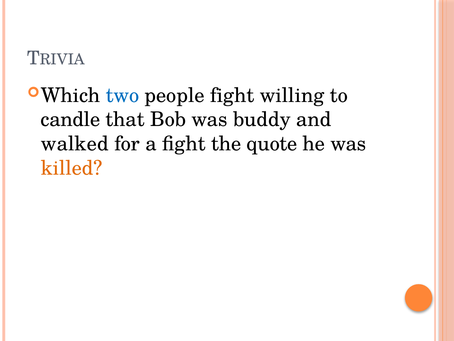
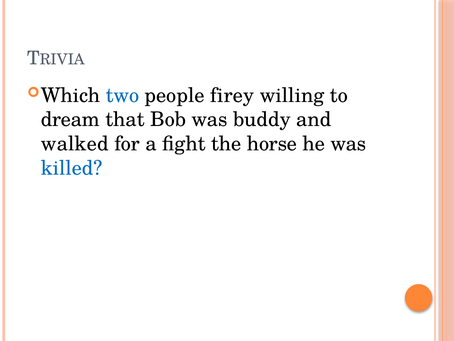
people fight: fight -> firey
candle: candle -> dream
quote: quote -> horse
killed colour: orange -> blue
